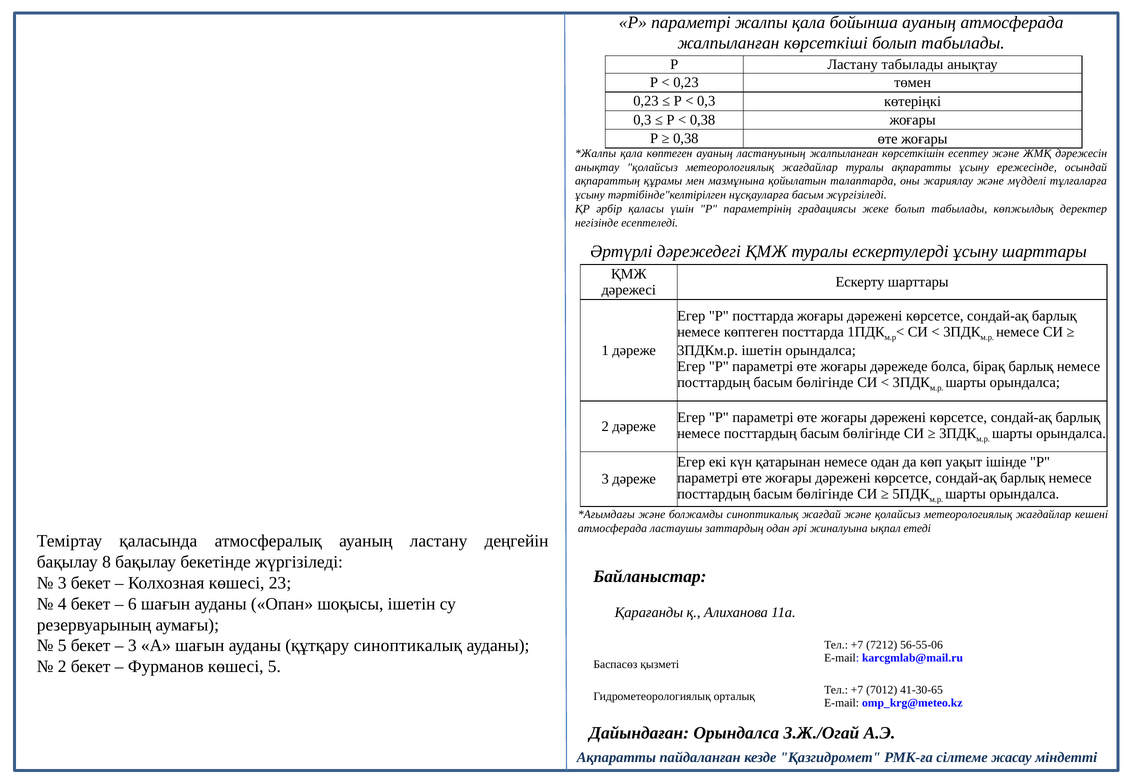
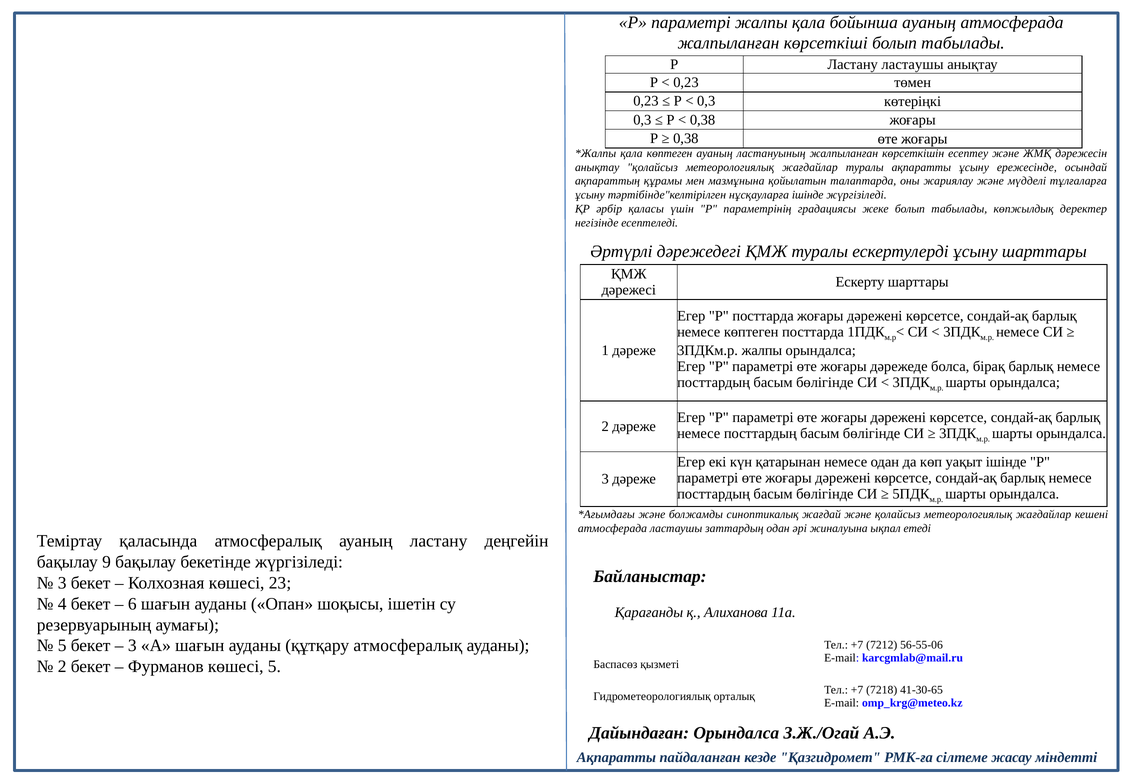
Ластану табылады: табылады -> ластаушы
нұсқауларға басым: басым -> ішінде
3ПДКм.р ішетін: ішетін -> жалпы
8: 8 -> 9
құтқару синоптикалық: синоптикалық -> атмосфералық
7012: 7012 -> 7218
